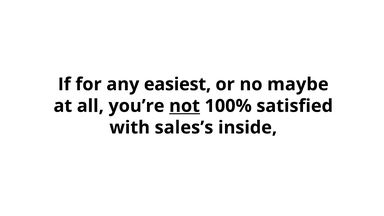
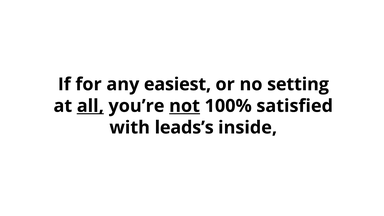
maybe: maybe -> setting
all underline: none -> present
sales’s: sales’s -> leads’s
